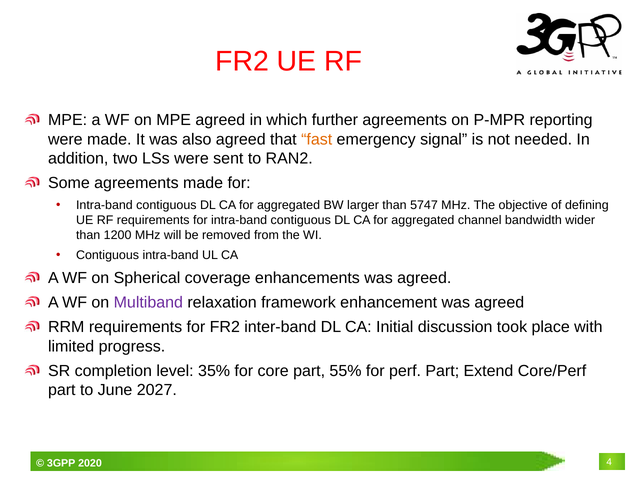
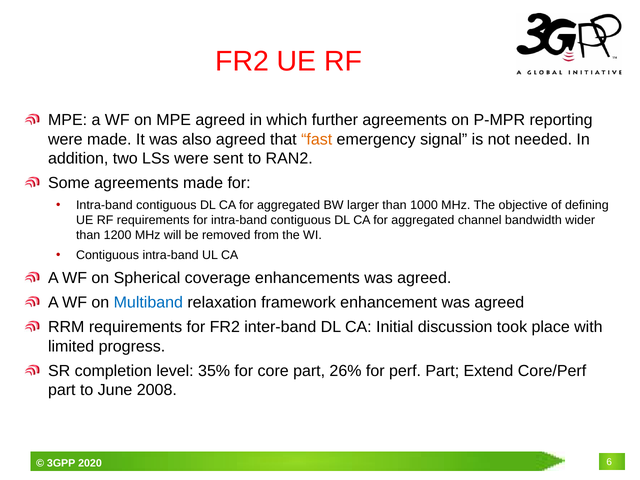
5747: 5747 -> 1000
Multiband colour: purple -> blue
55%: 55% -> 26%
2027: 2027 -> 2008
4: 4 -> 6
